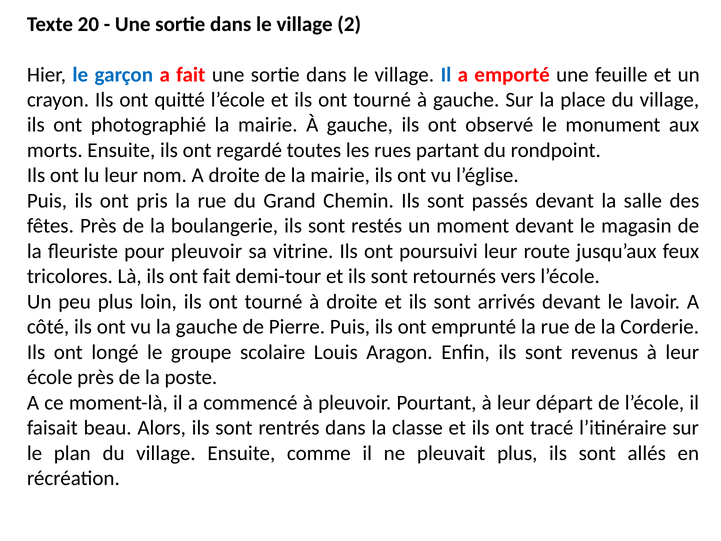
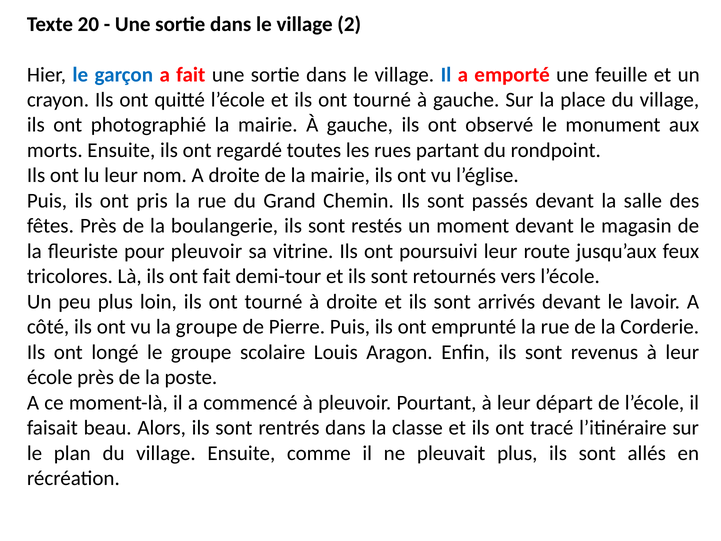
la gauche: gauche -> groupe
